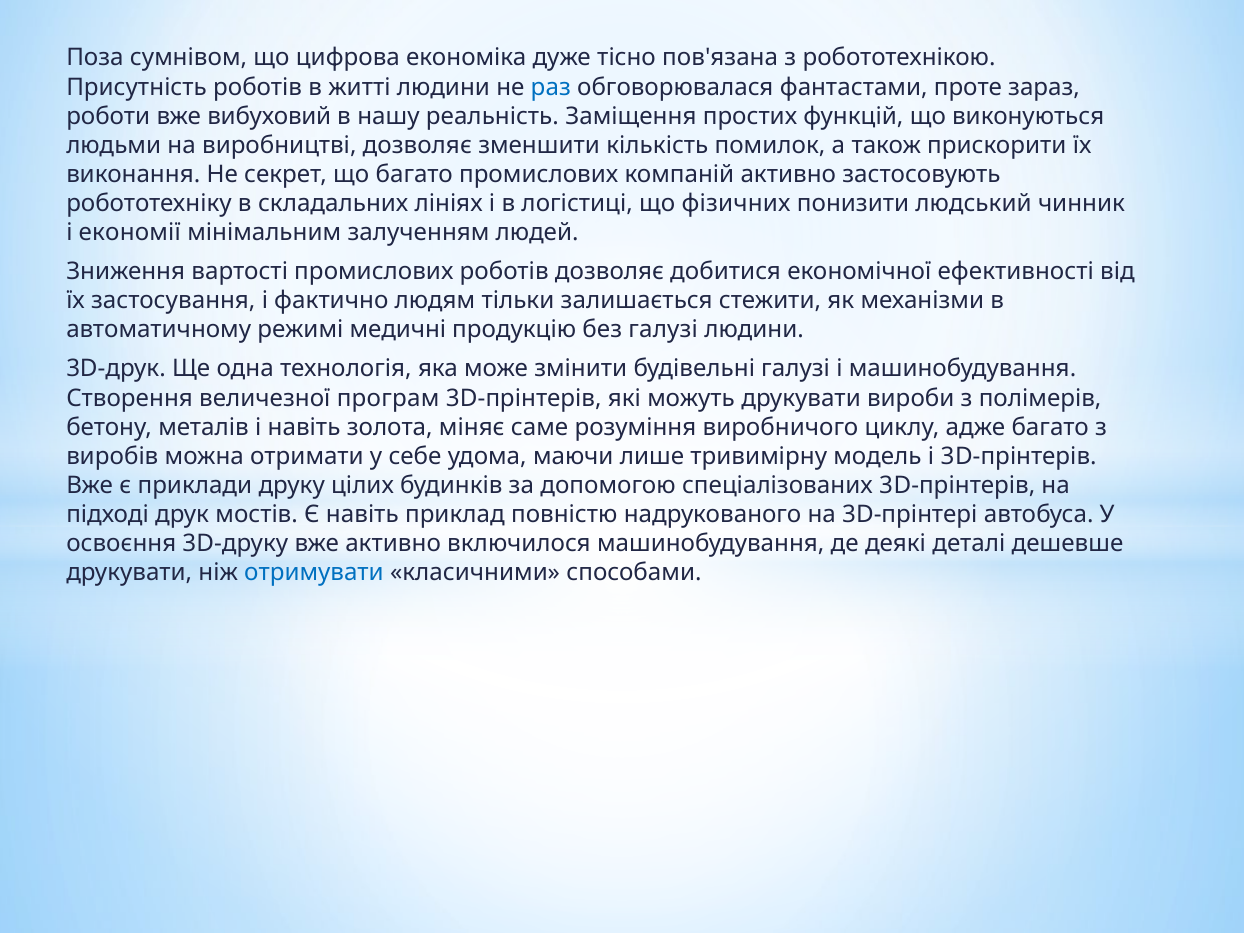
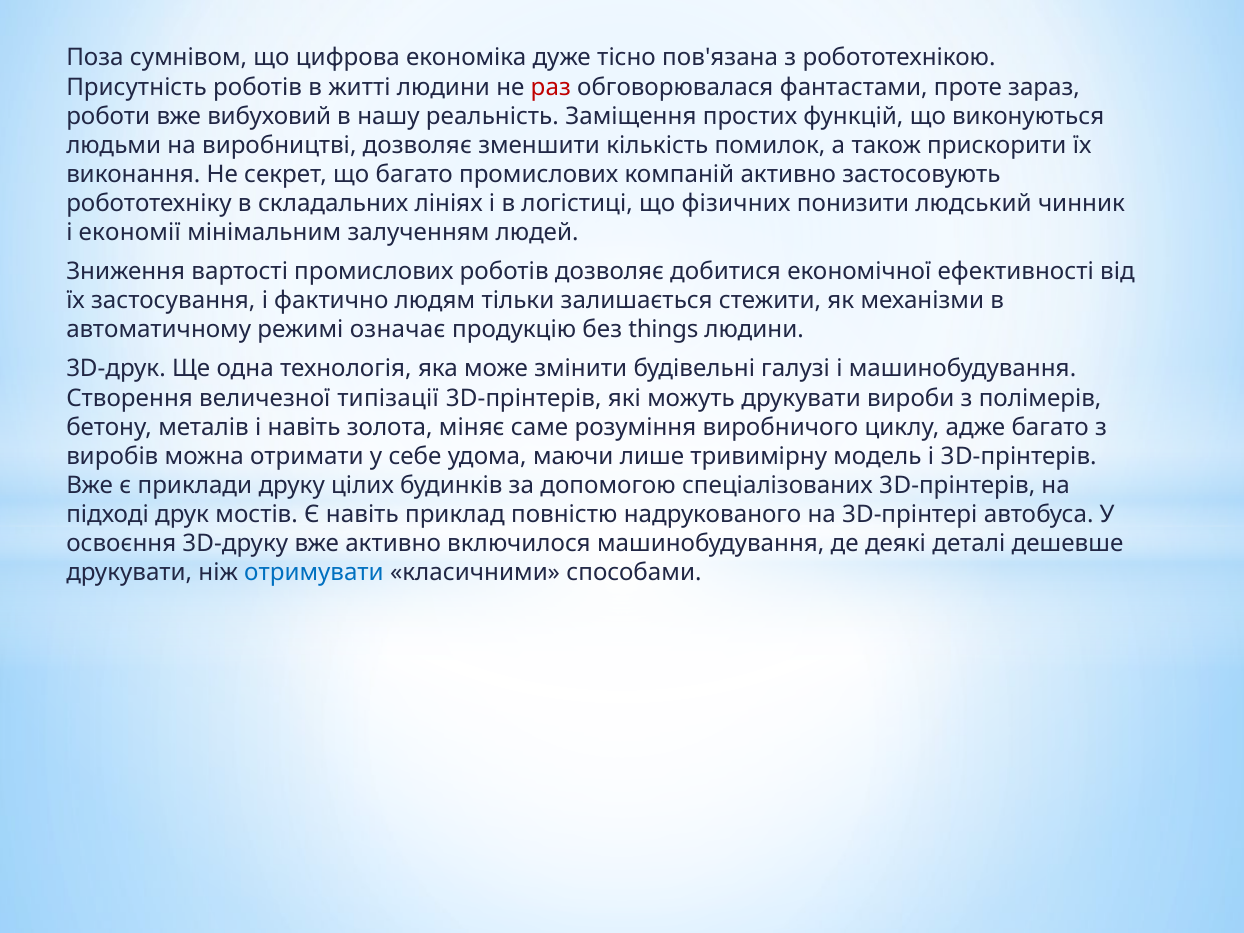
раз colour: blue -> red
медичні: медичні -> означає
без галузі: галузі -> things
програм: програм -> типізації
